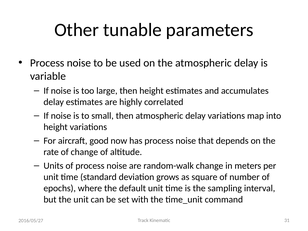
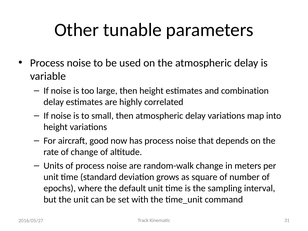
accumulates: accumulates -> combination
